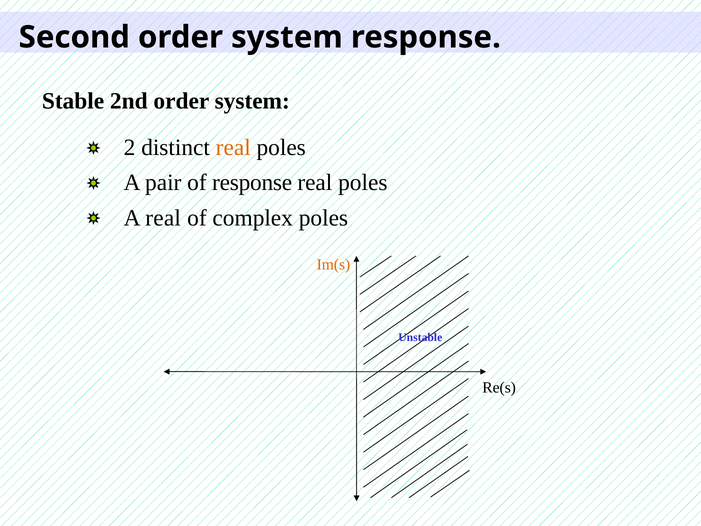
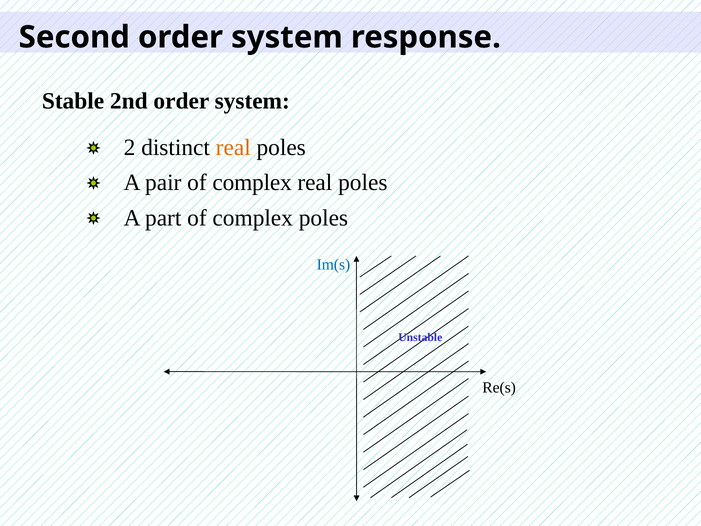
pair of response: response -> complex
A real: real -> part
Im(s colour: orange -> blue
